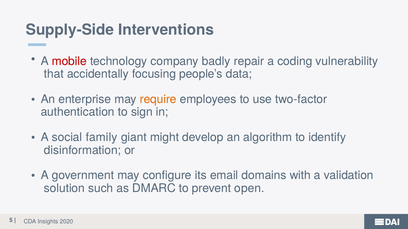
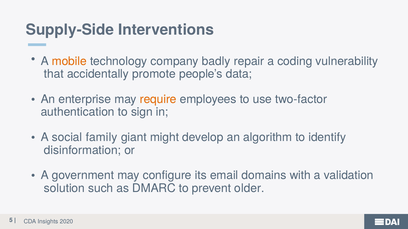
mobile colour: red -> orange
focusing: focusing -> promote
open: open -> older
